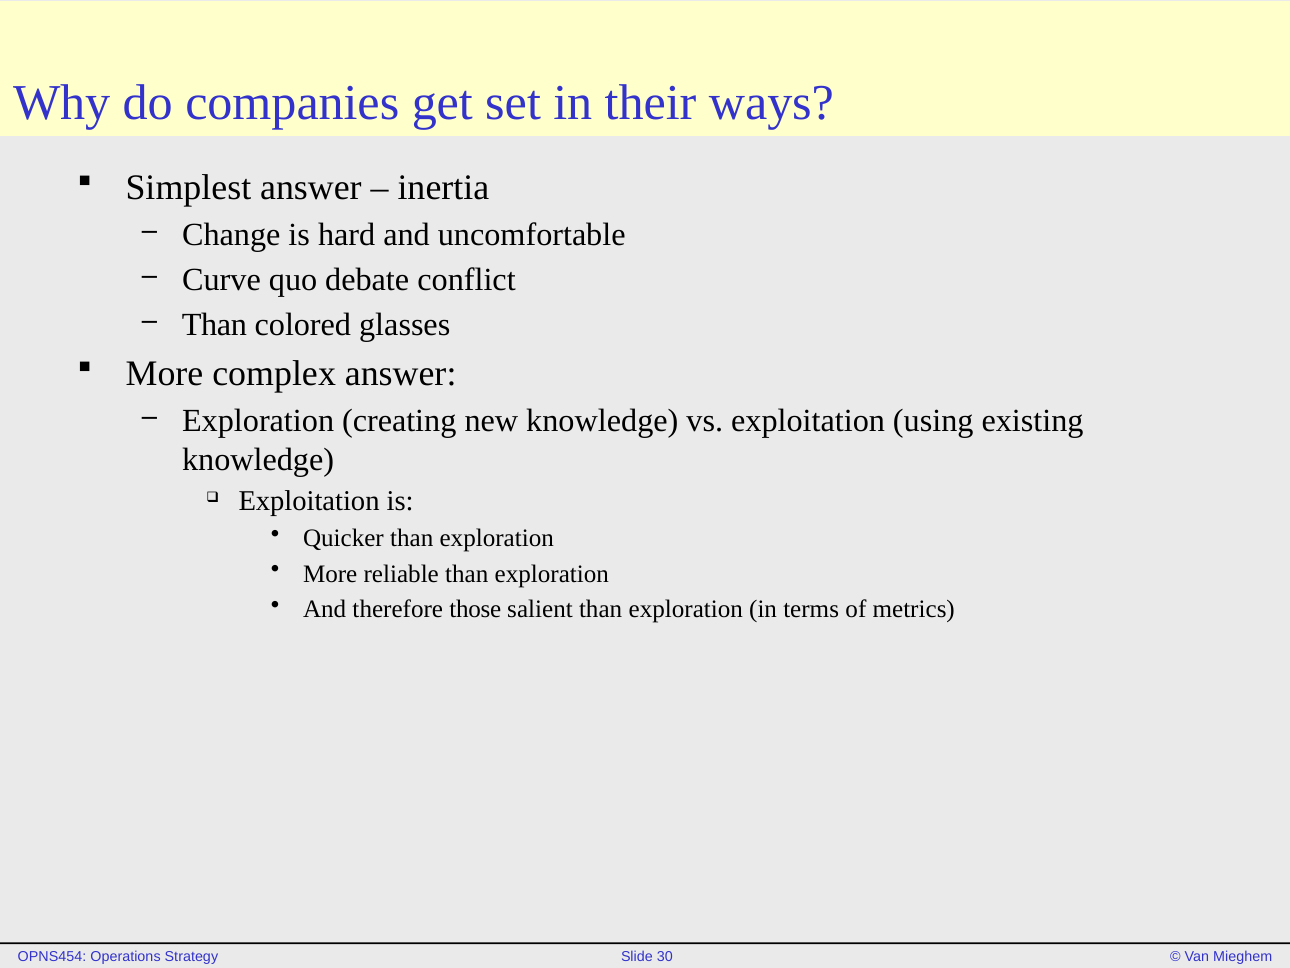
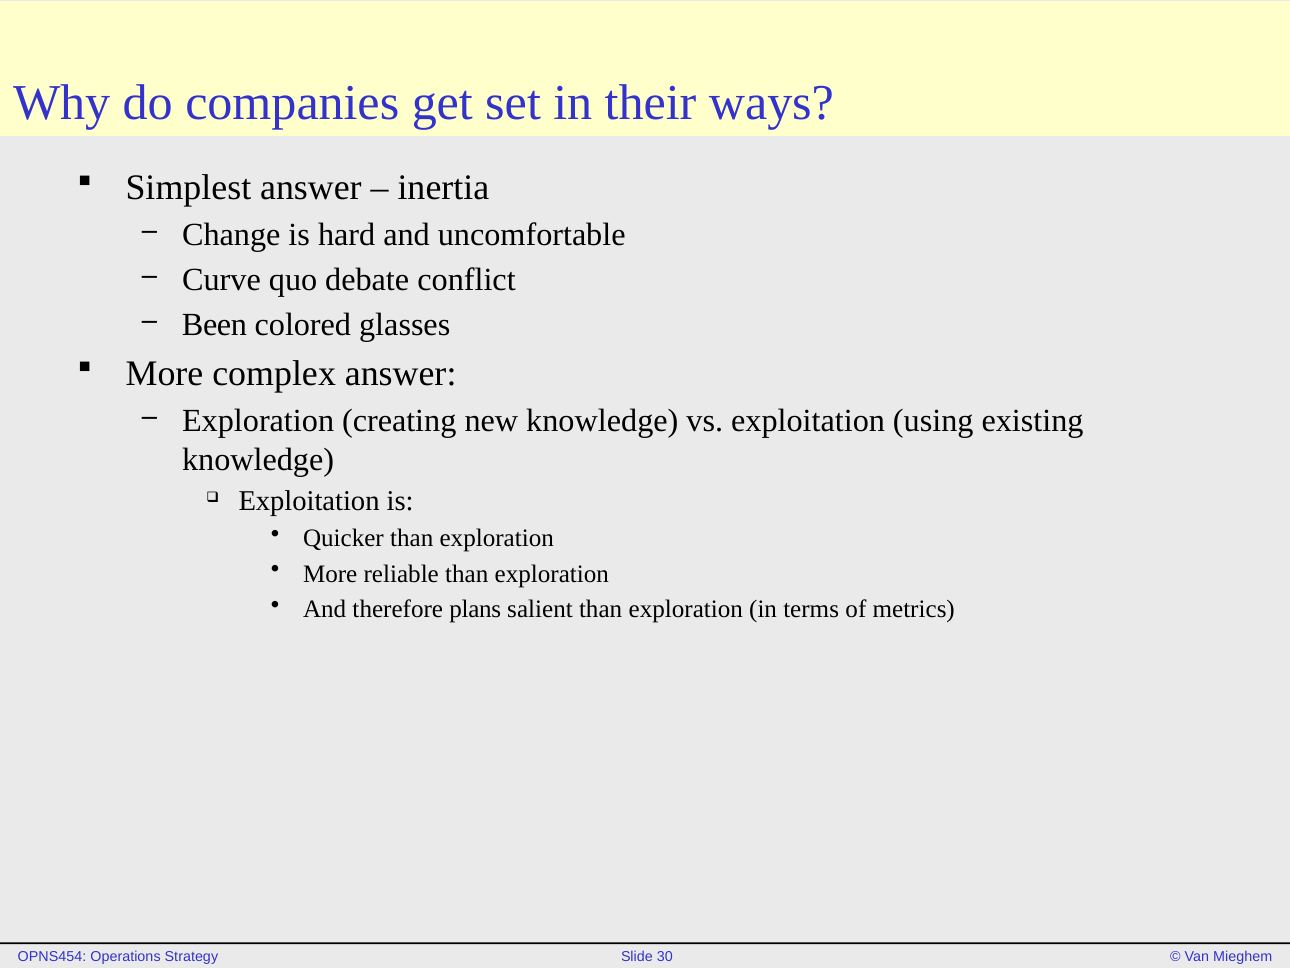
Than at (214, 325): Than -> Been
those: those -> plans
